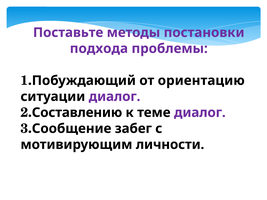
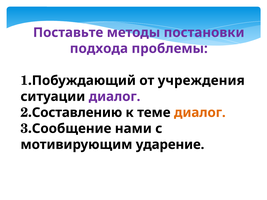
ориентацию: ориентацию -> учреждения
диалог at (200, 113) colour: purple -> orange
забег: забег -> нами
личности: личности -> ударение
